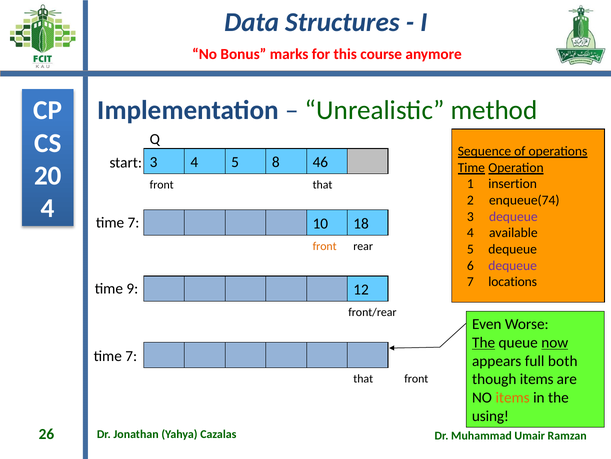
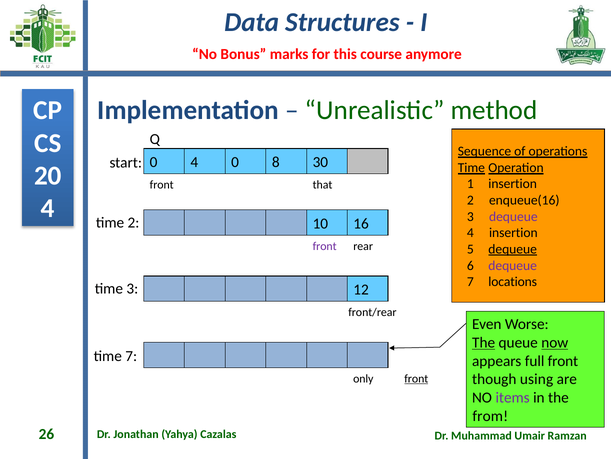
start 3: 3 -> 0
4 5: 5 -> 0
46: 46 -> 30
enqueue(74: enqueue(74 -> enqueue(16
7 at (133, 222): 7 -> 2
18: 18 -> 16
4 available: available -> insertion
front at (325, 246) colour: orange -> purple
dequeue at (513, 249) underline: none -> present
time 9: 9 -> 3
full both: both -> front
though items: items -> using
that at (363, 378): that -> only
front at (416, 378) underline: none -> present
items at (513, 397) colour: orange -> purple
using: using -> from
